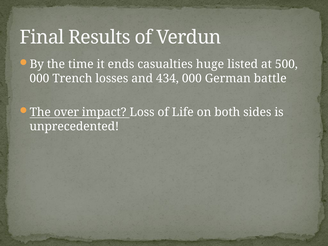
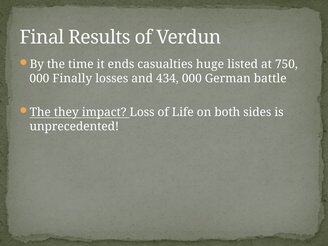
500: 500 -> 750
Trench: Trench -> Finally
over: over -> they
